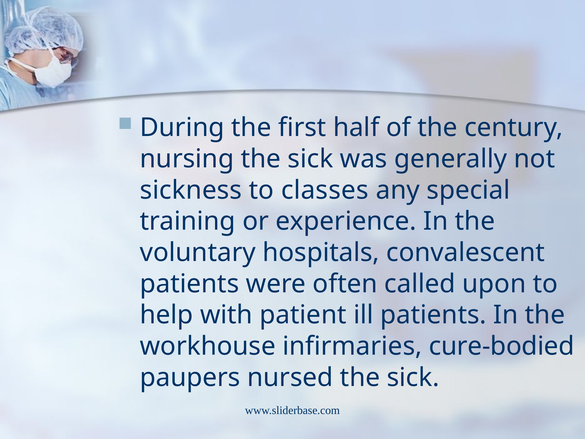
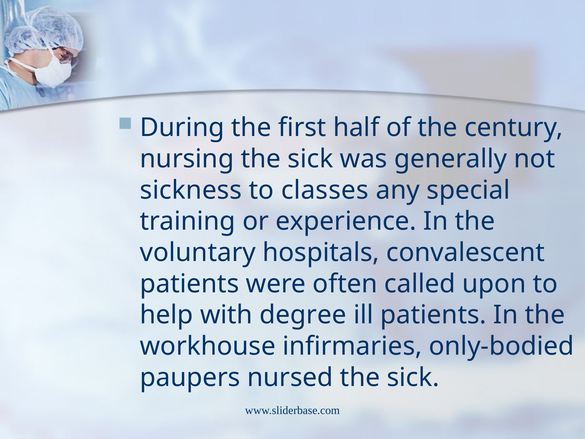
patient: patient -> degree
cure-bodied: cure-bodied -> only-bodied
